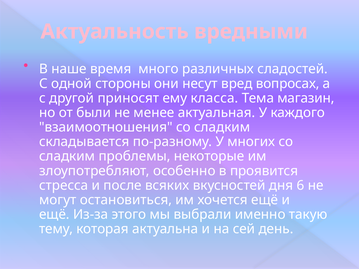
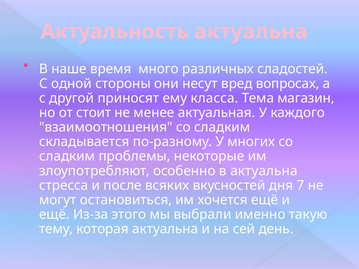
Актуальность вредными: вредными -> актуальна
были: были -> стоит
в проявится: проявится -> актуальна
6: 6 -> 7
